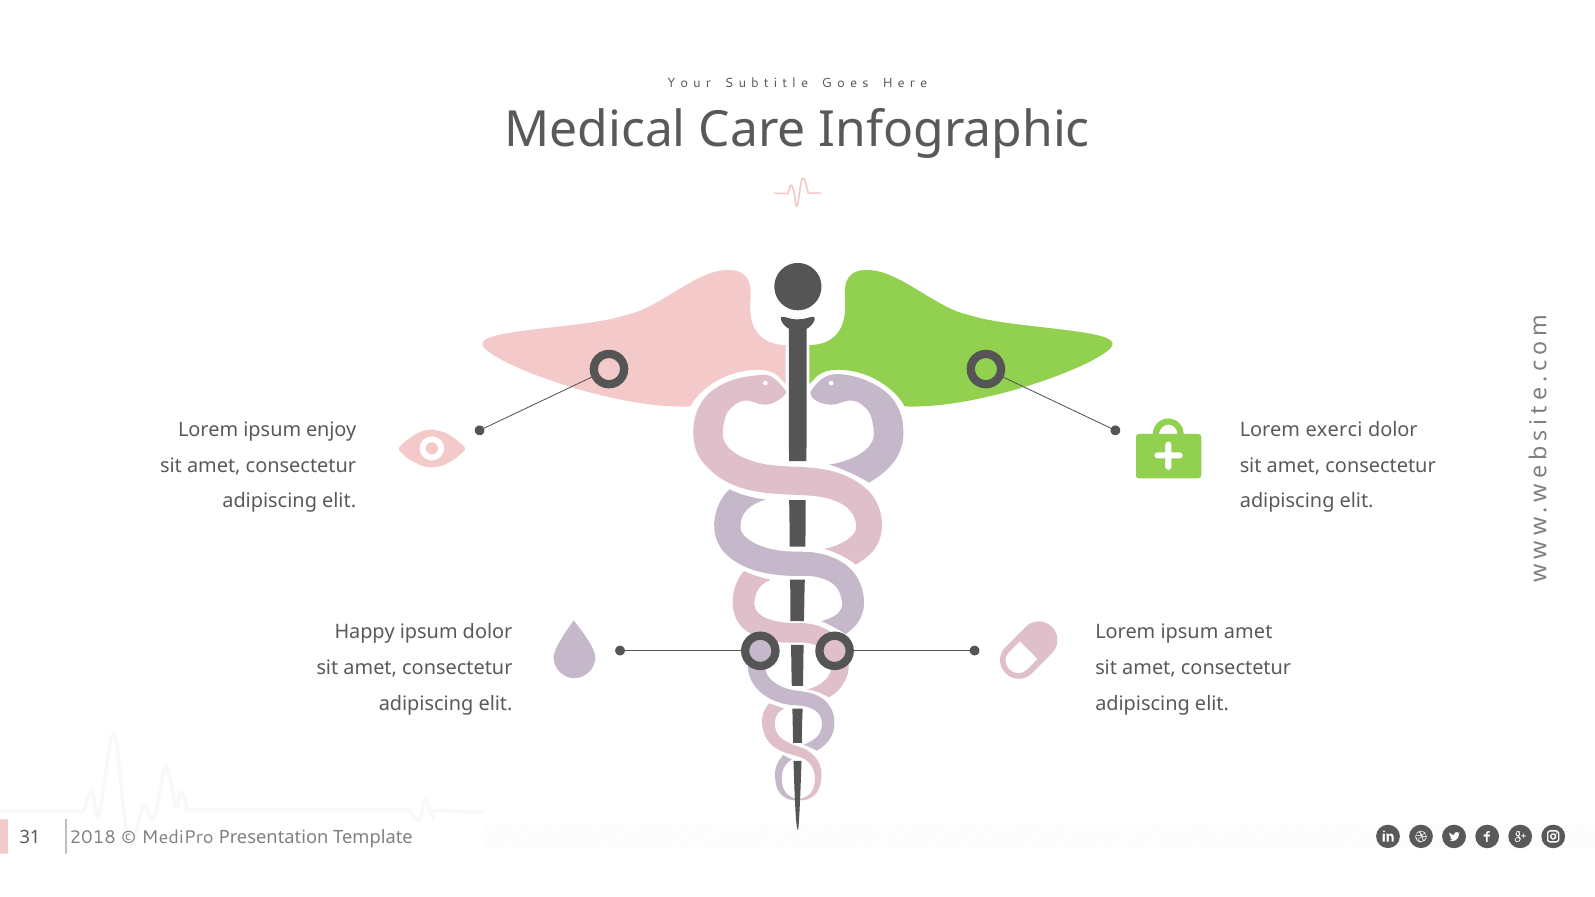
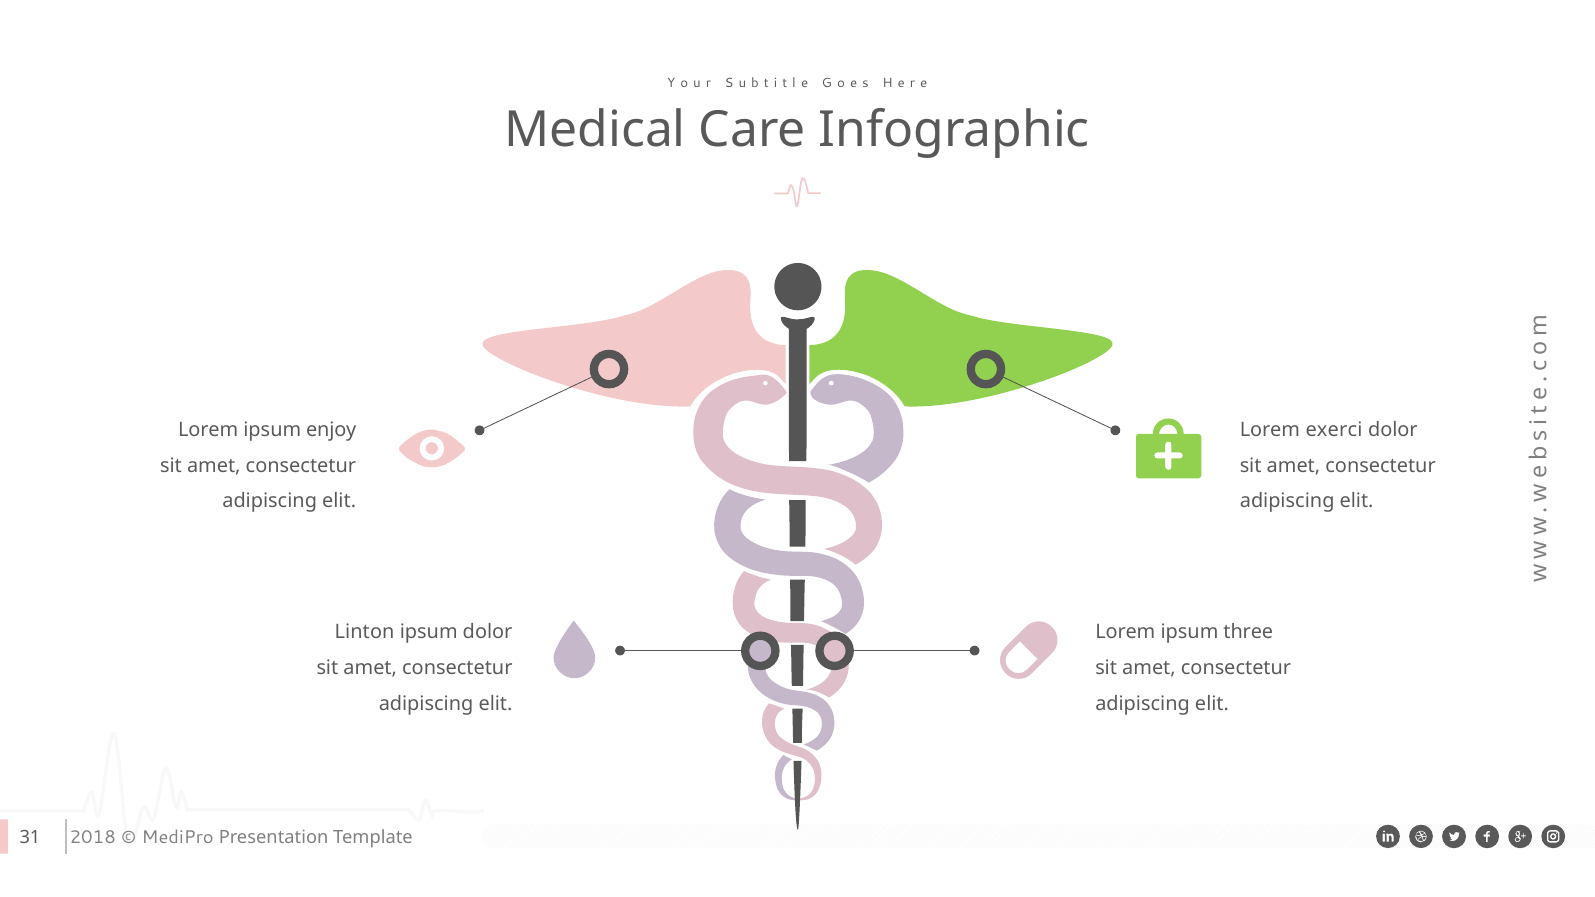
Happy: Happy -> Linton
ipsum amet: amet -> three
